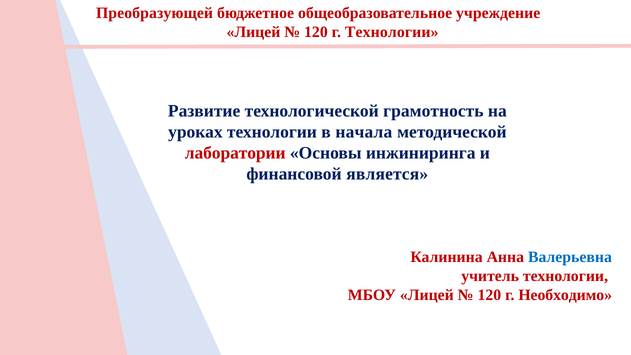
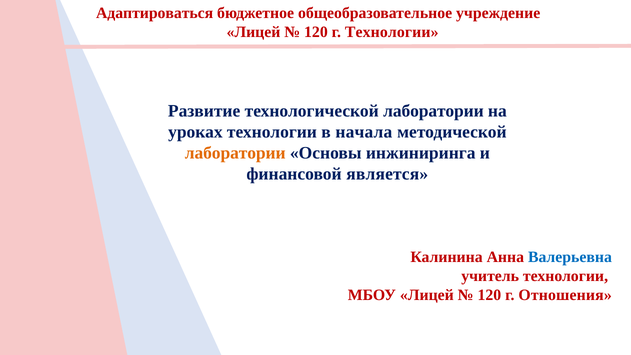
Преобразующей: Преобразующей -> Адаптироваться
технологической грамотность: грамотность -> лаборатории
лаборатории at (235, 153) colour: red -> orange
Необходимо: Необходимо -> Отношения
